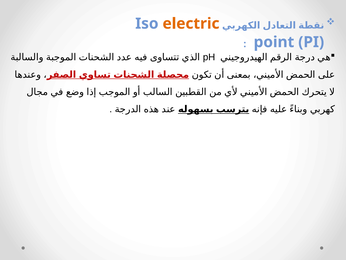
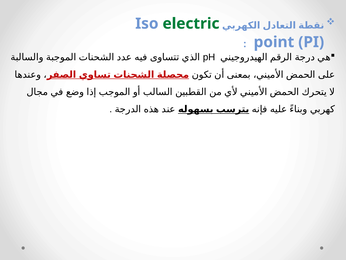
electric colour: orange -> green
